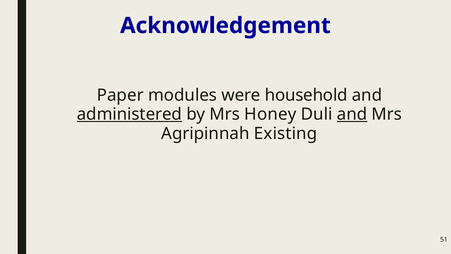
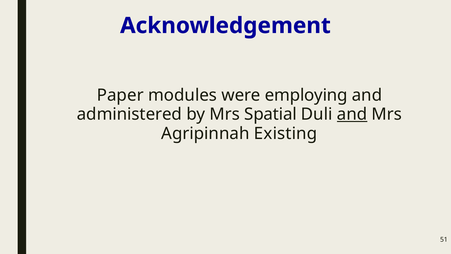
household: household -> employing
administered underline: present -> none
Honey: Honey -> Spatial
